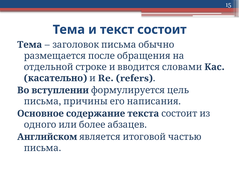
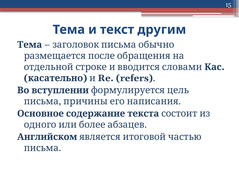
состоит: состоит -> другим
